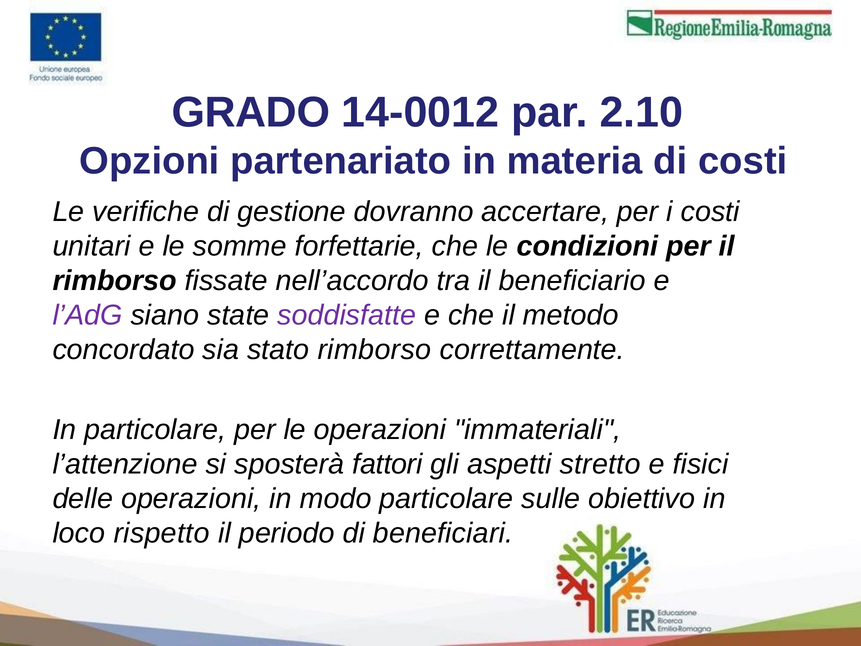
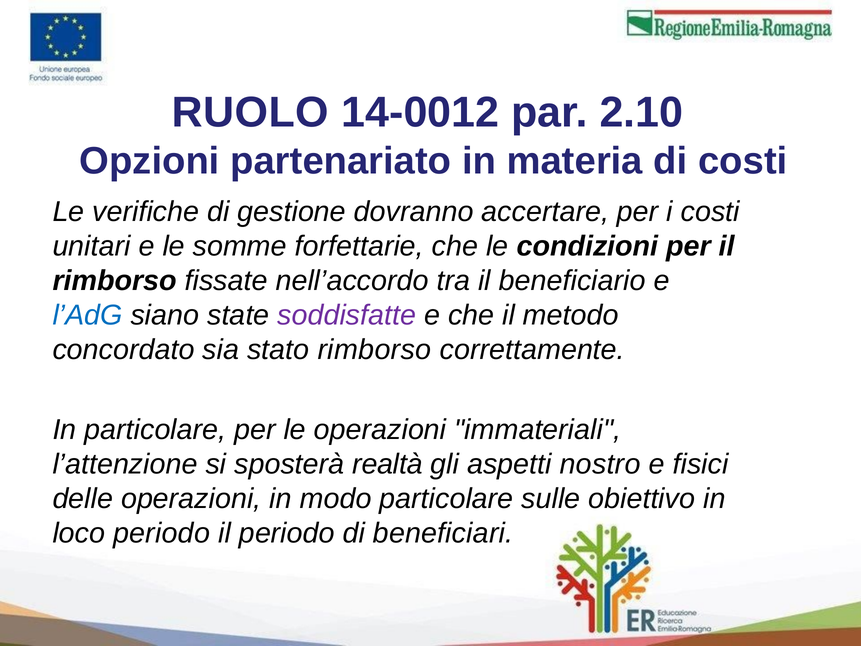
GRADO: GRADO -> RUOLO
l’AdG colour: purple -> blue
fattori: fattori -> realtà
stretto: stretto -> nostro
loco rispetto: rispetto -> periodo
